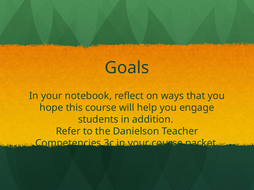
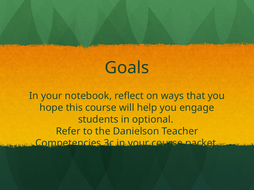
addition: addition -> optional
